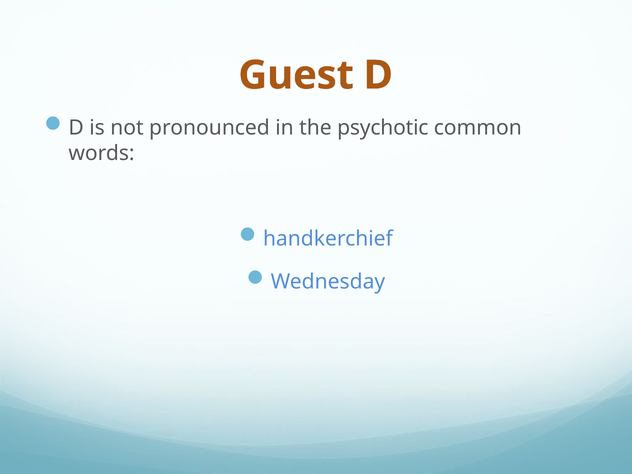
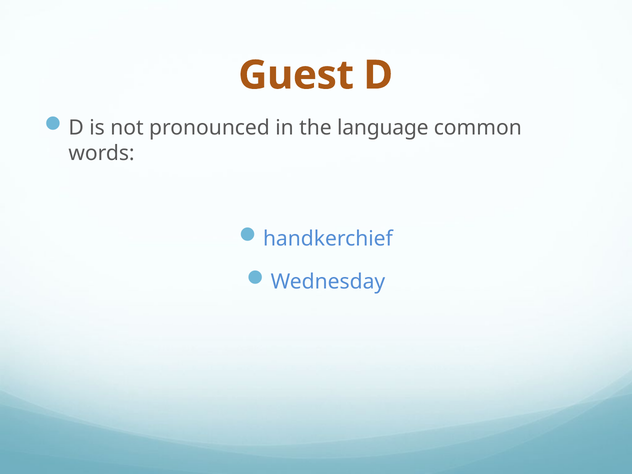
psychotic: psychotic -> language
